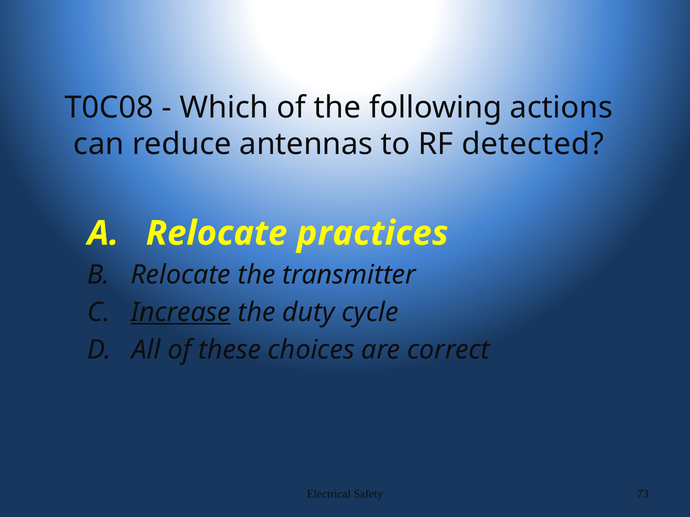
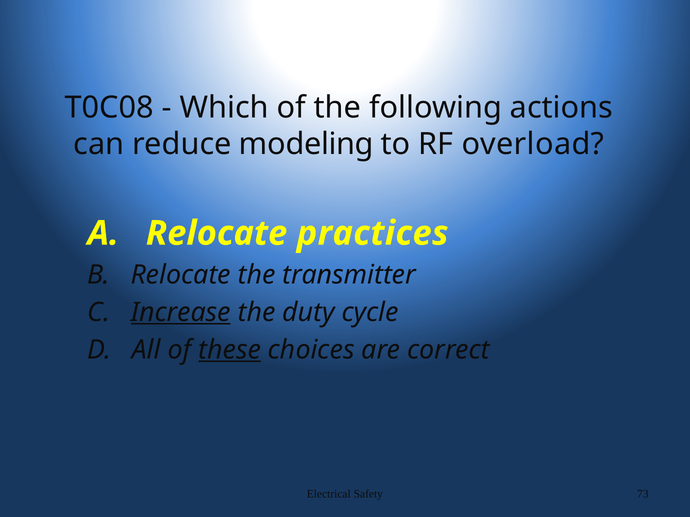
antennas: antennas -> modeling
detected: detected -> overload
these underline: none -> present
